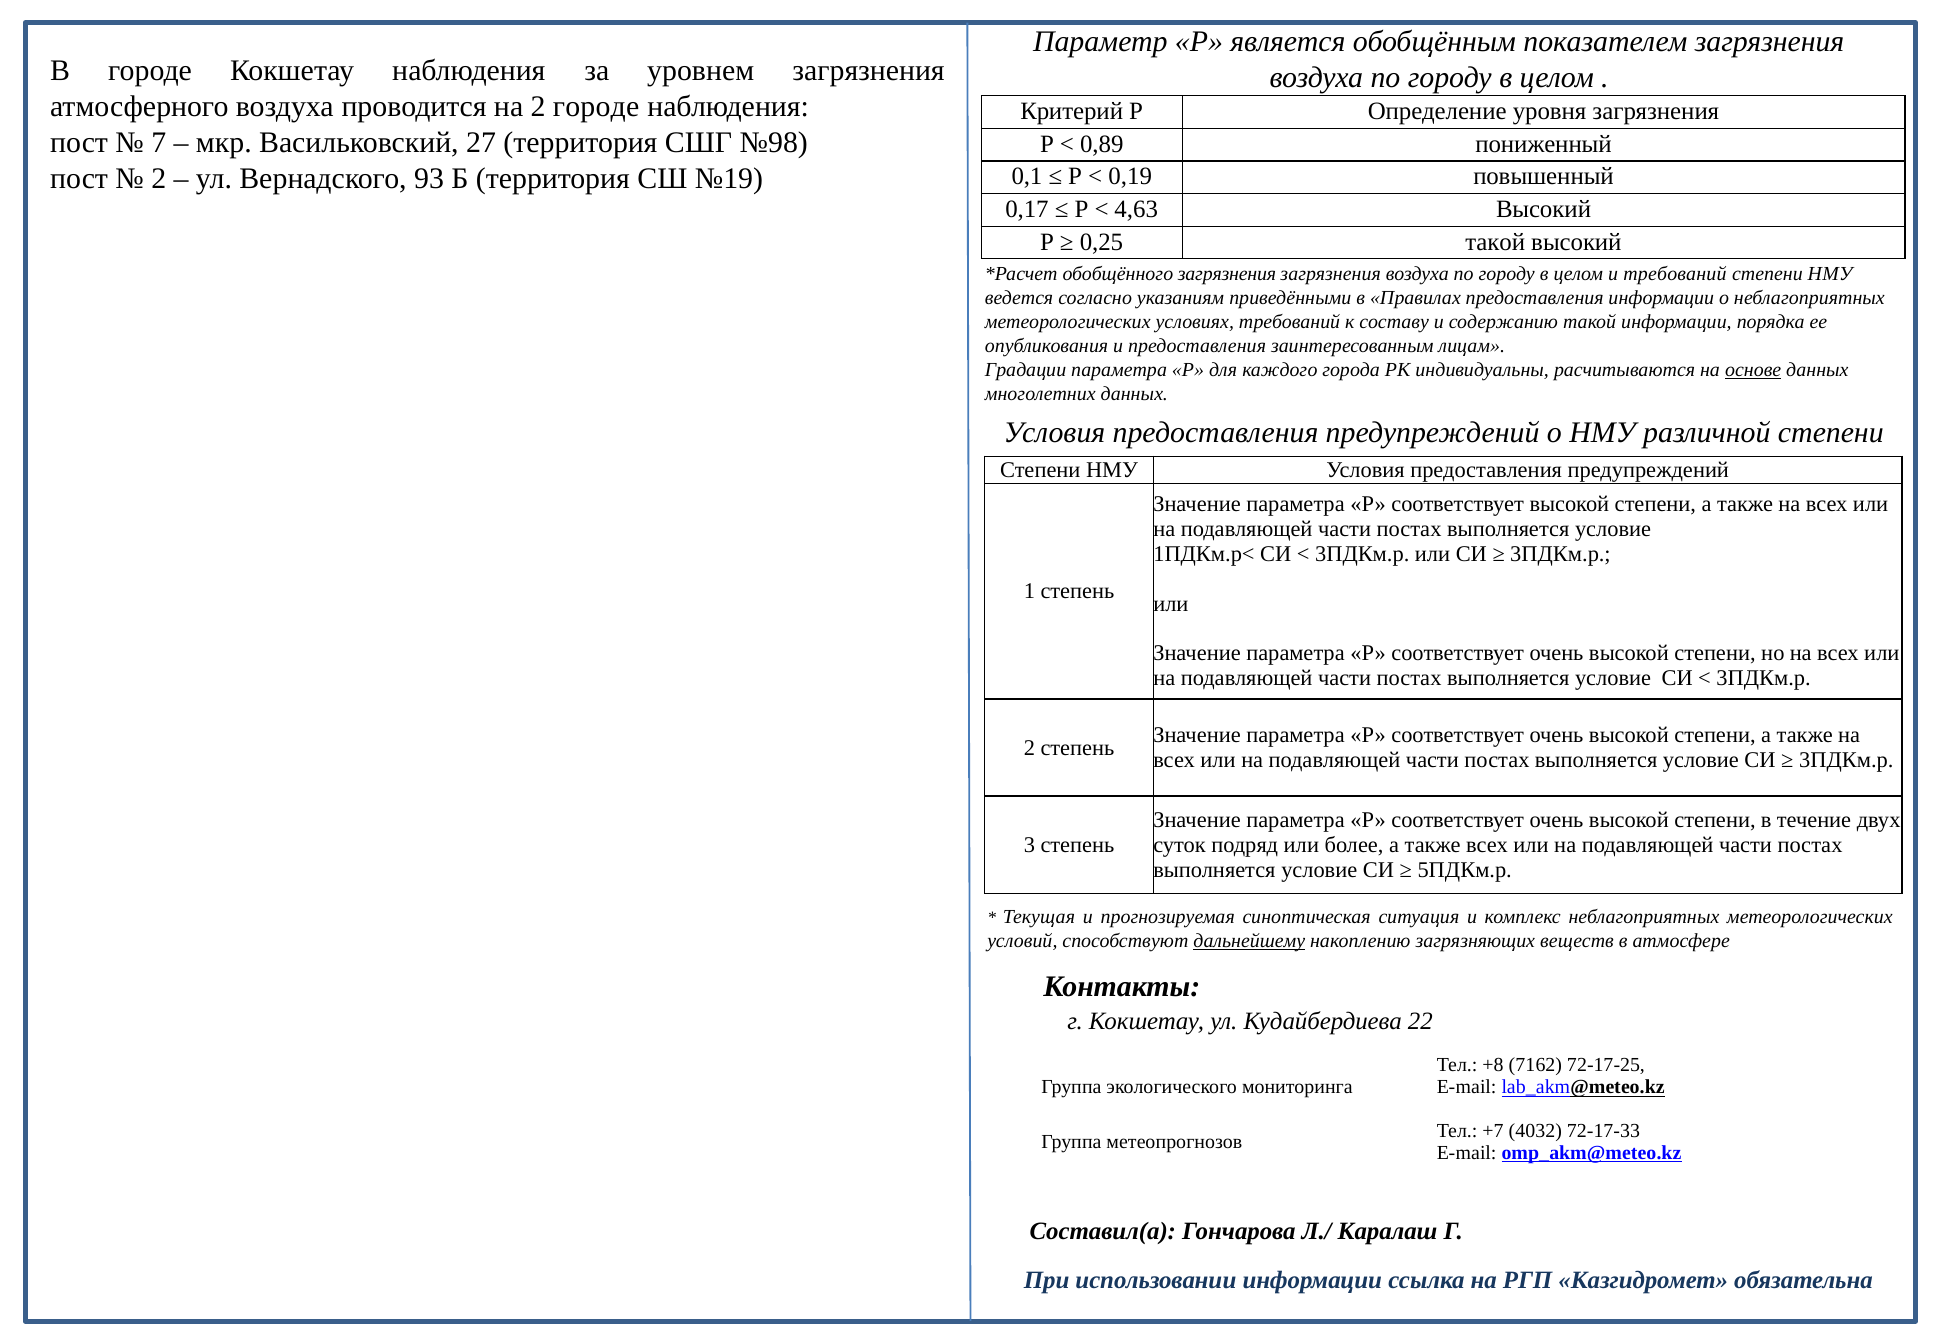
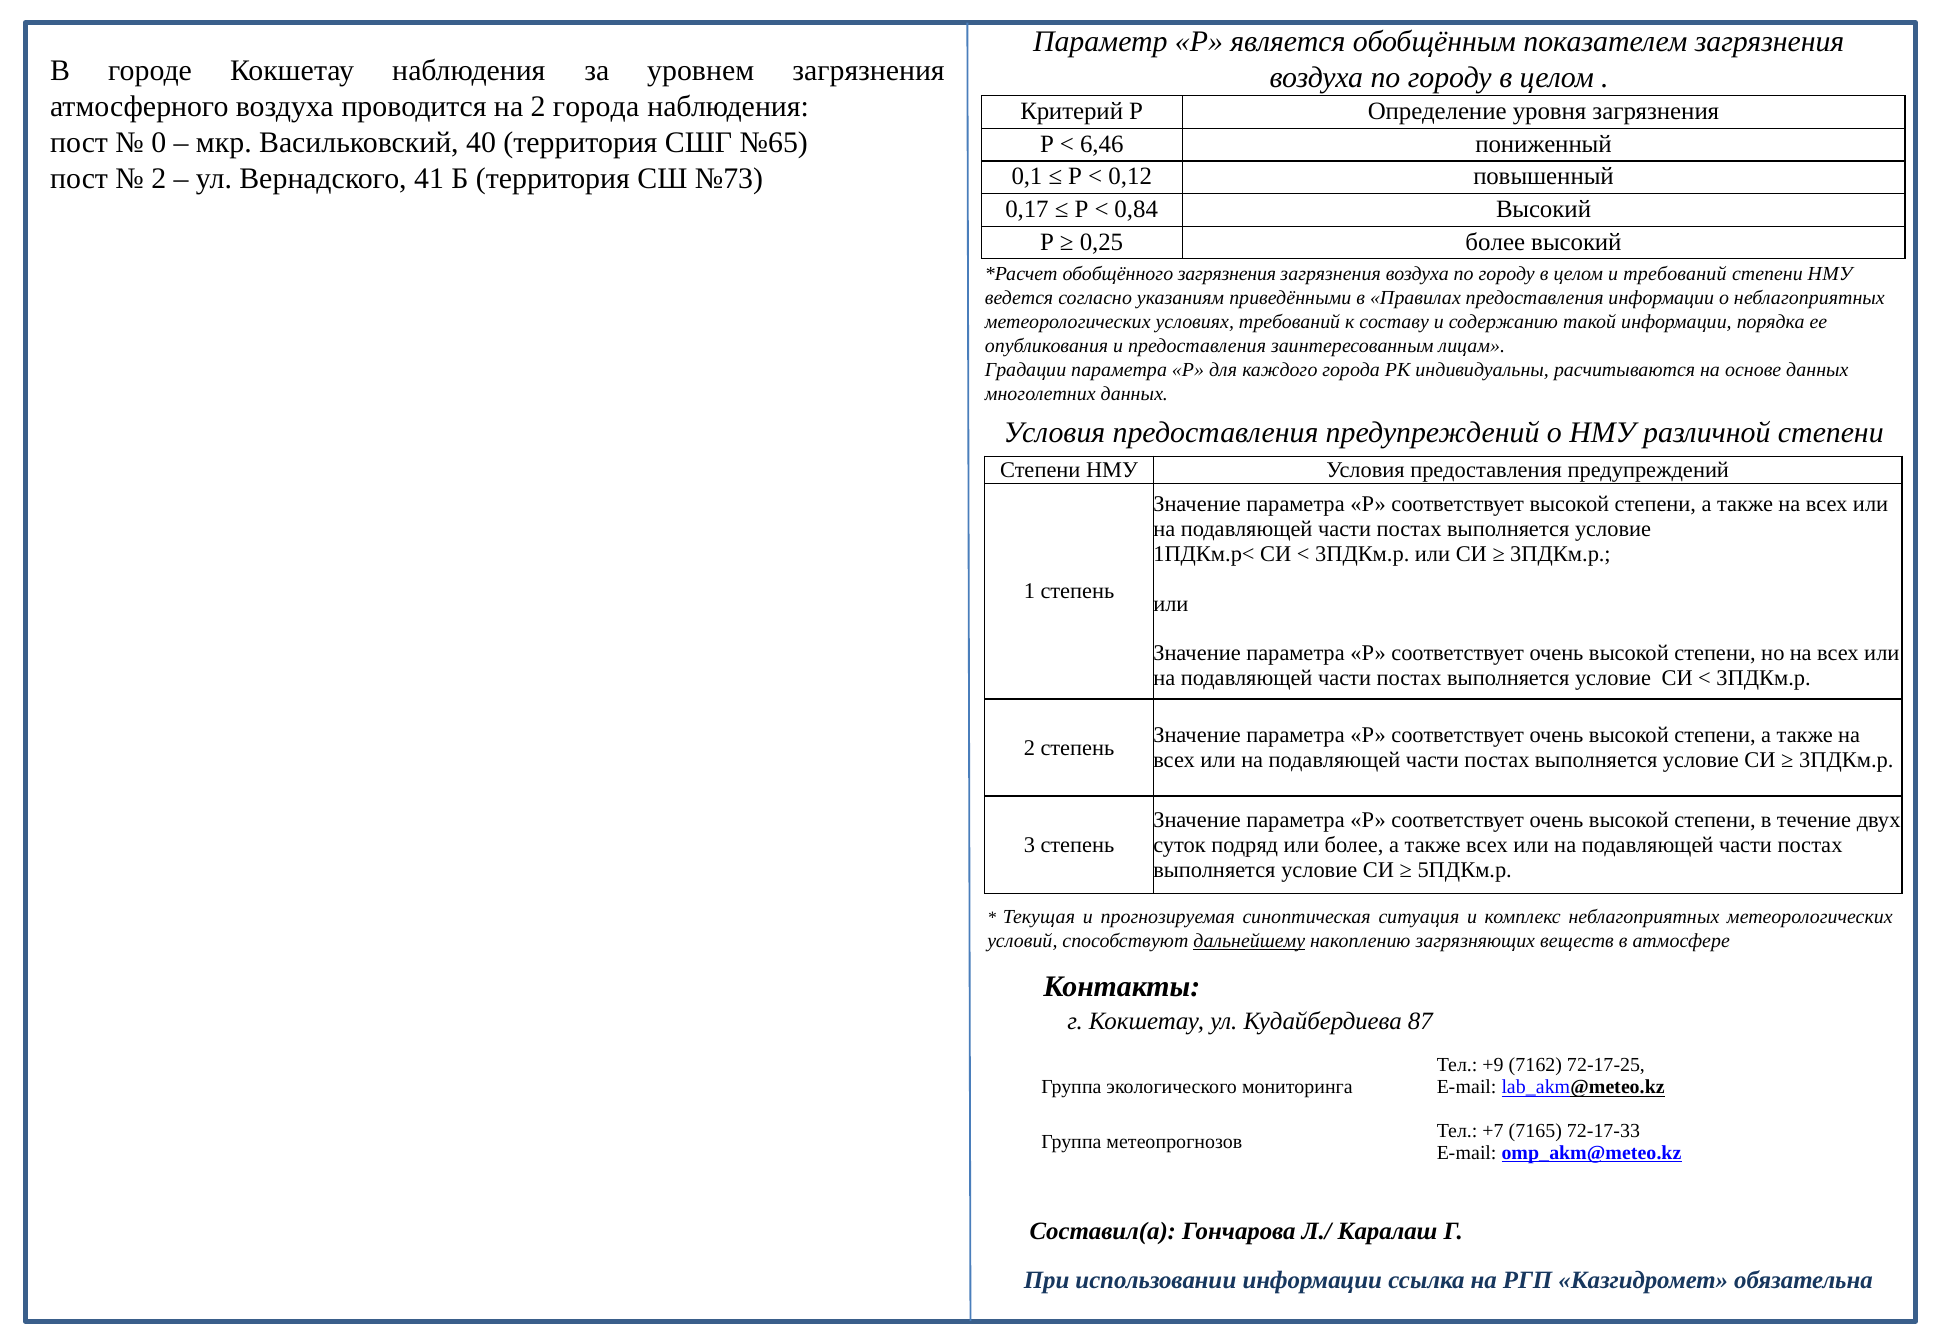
2 городе: городе -> города
7: 7 -> 0
27: 27 -> 40
№98: №98 -> №65
0,89: 0,89 -> 6,46
93: 93 -> 41
№19: №19 -> №73
0,19: 0,19 -> 0,12
4,63: 4,63 -> 0,84
0,25 такой: такой -> более
основе underline: present -> none
22: 22 -> 87
+8: +8 -> +9
4032: 4032 -> 7165
